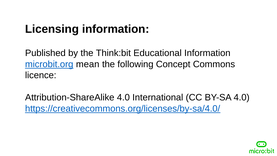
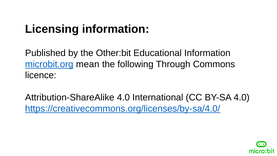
Think:bit: Think:bit -> Other:bit
Concept: Concept -> Through
